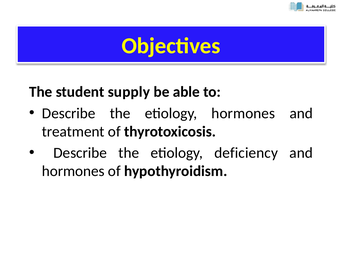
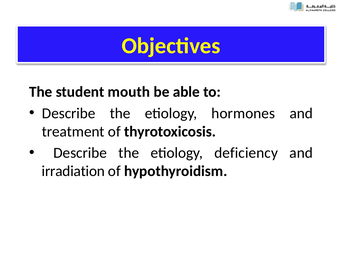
supply: supply -> mouth
hormones at (73, 171): hormones -> irradiation
